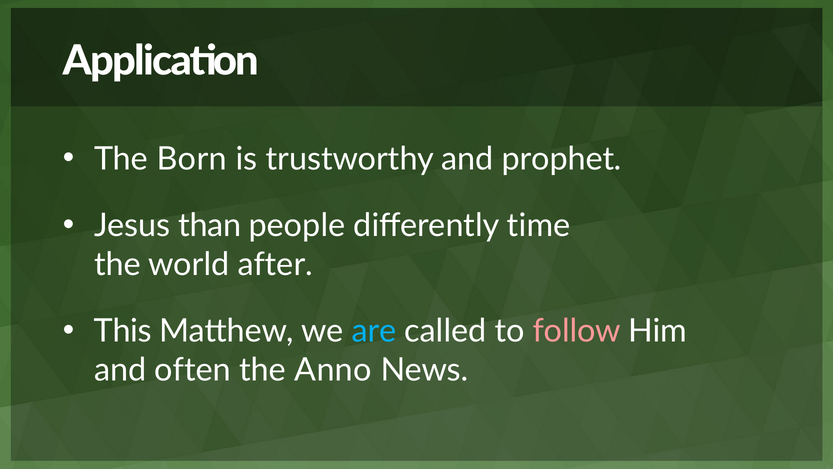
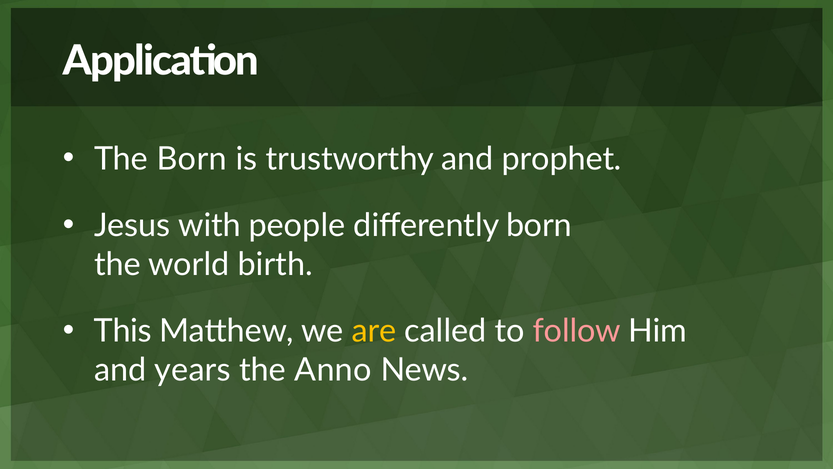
than: than -> with
differently time: time -> born
after: after -> birth
are colour: light blue -> yellow
often: often -> years
